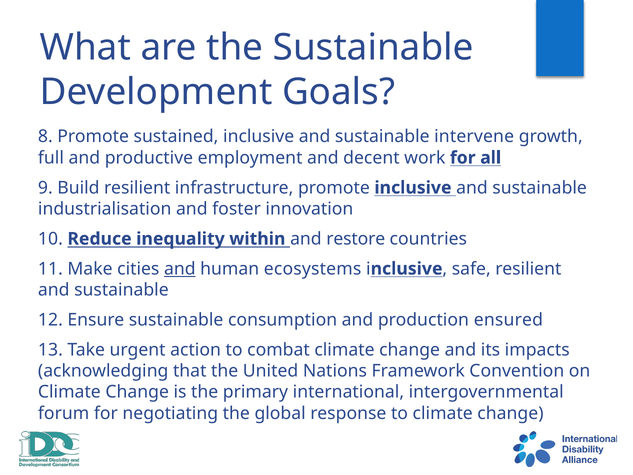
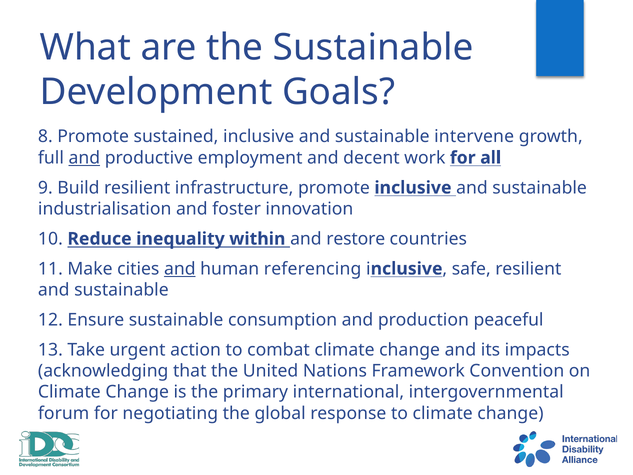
and at (84, 158) underline: none -> present
ecosystems: ecosystems -> referencing
ensured: ensured -> peaceful
